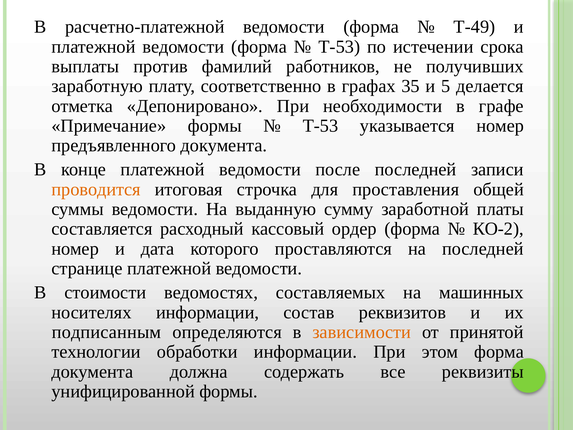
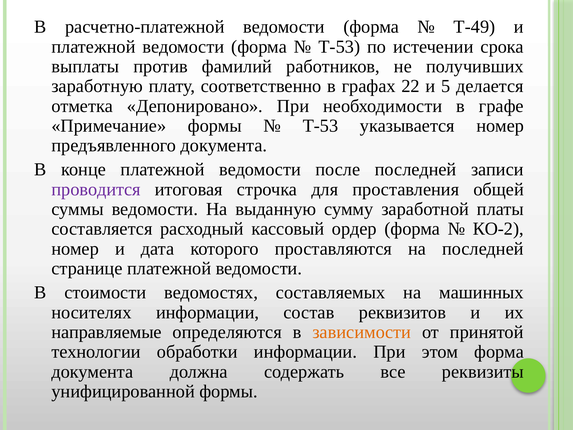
35: 35 -> 22
проводится colour: orange -> purple
подписанным: подписанным -> направляемые
